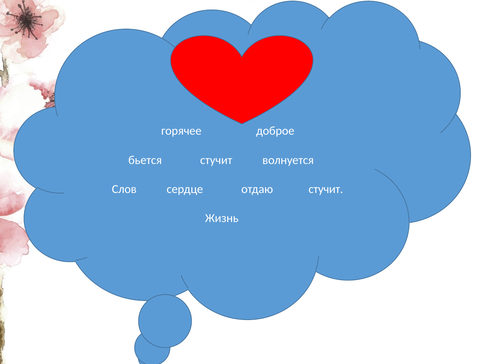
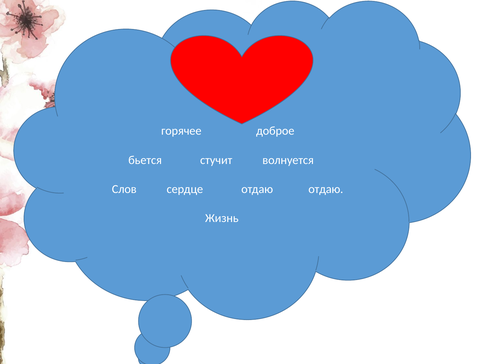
отдаю стучит: стучит -> отдаю
